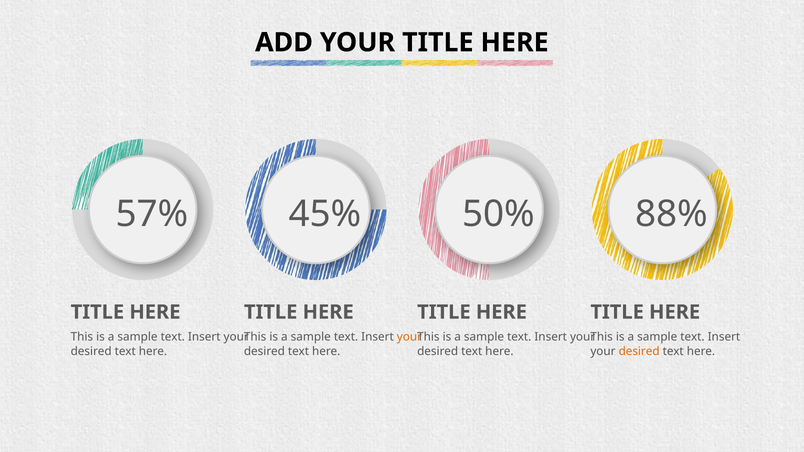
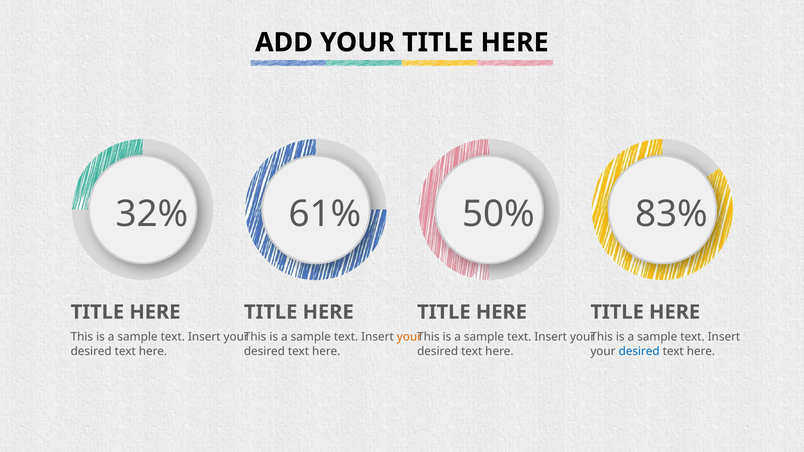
57%: 57% -> 32%
45%: 45% -> 61%
88%: 88% -> 83%
desired at (639, 351) colour: orange -> blue
